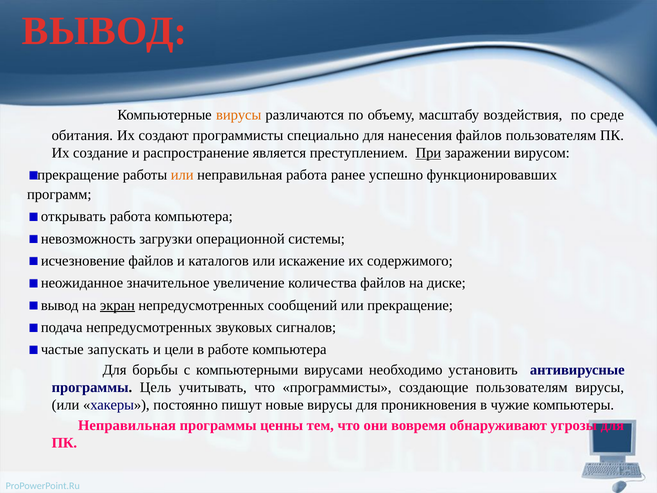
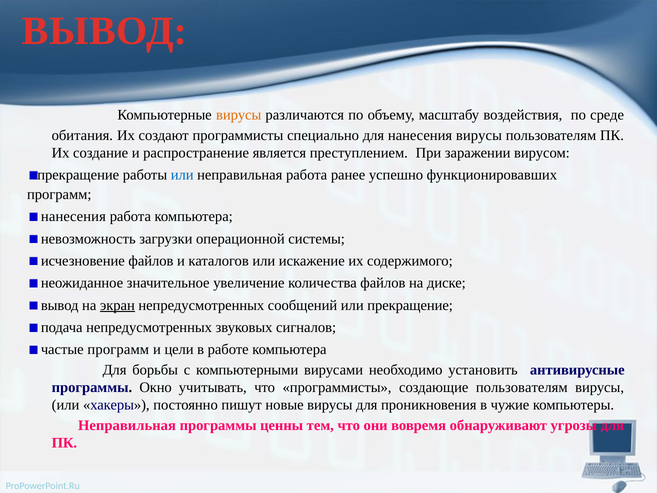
нанесения файлов: файлов -> вирусы
При underline: present -> none
или at (182, 175) colour: orange -> blue
открывать at (73, 216): открывать -> нанесения
частые запускать: запускать -> программ
Цель: Цель -> Окно
